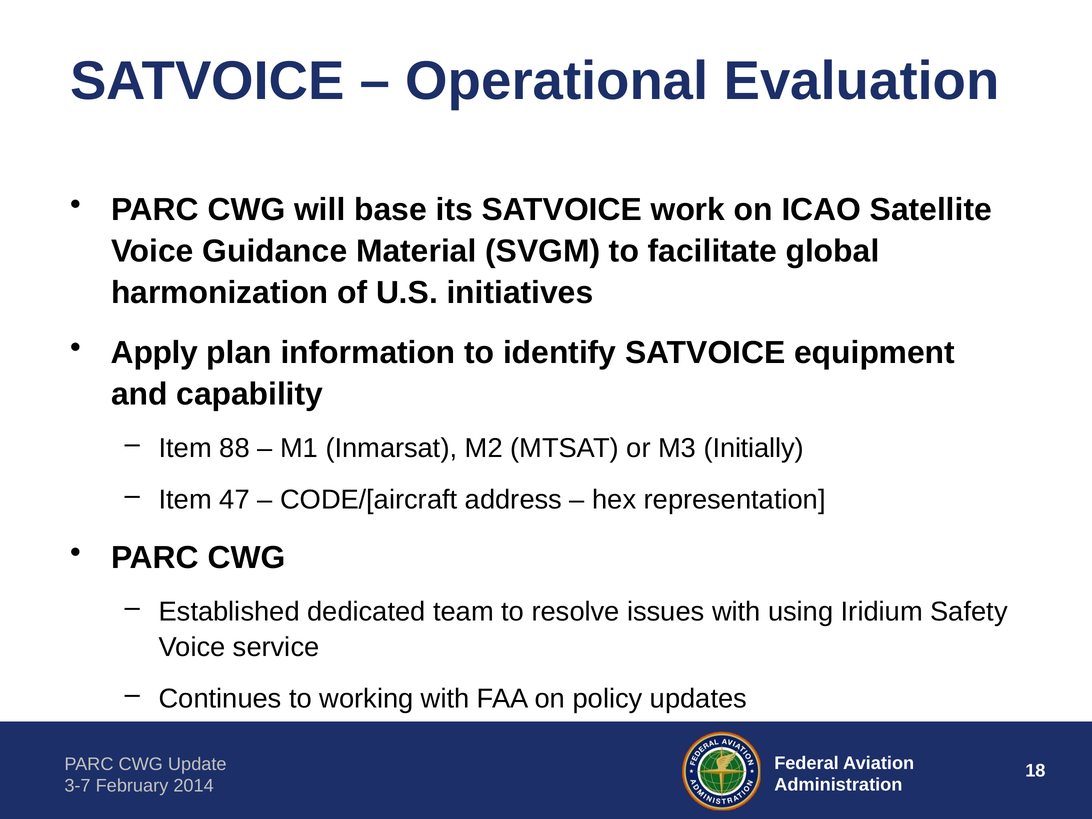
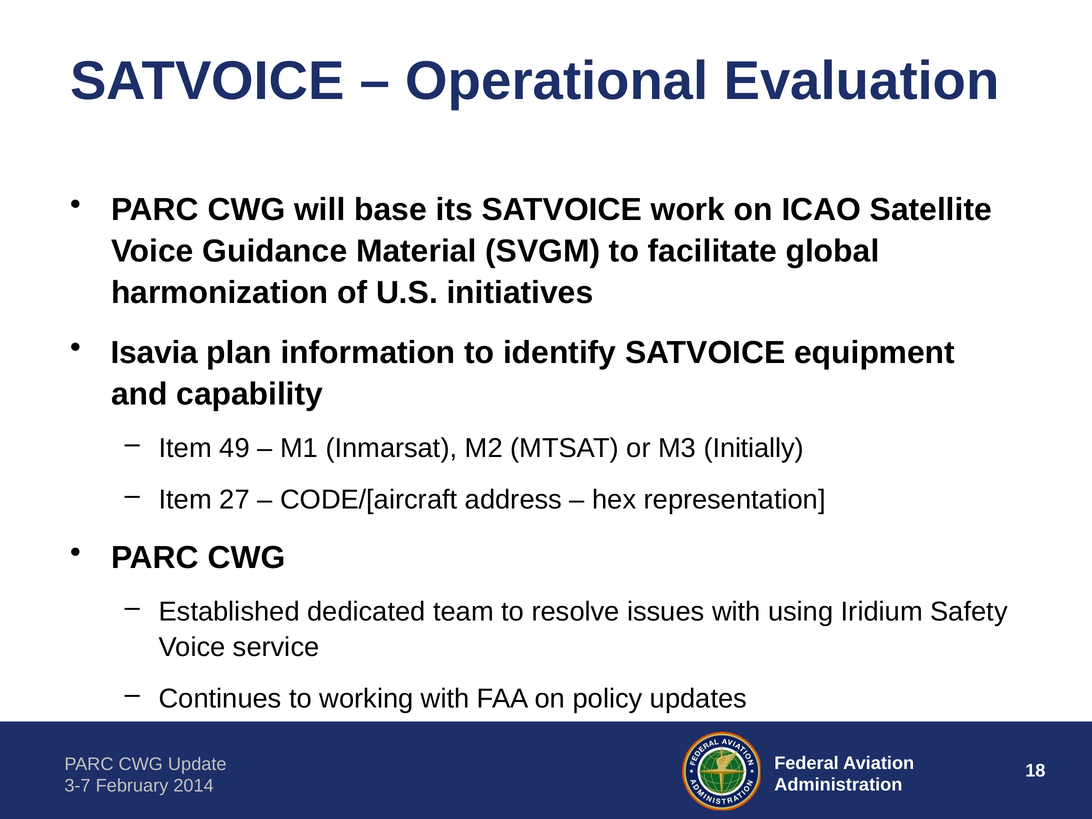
Apply: Apply -> Isavia
88: 88 -> 49
47: 47 -> 27
